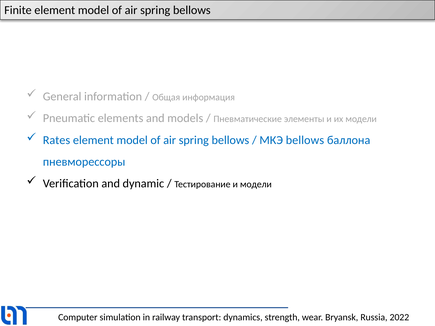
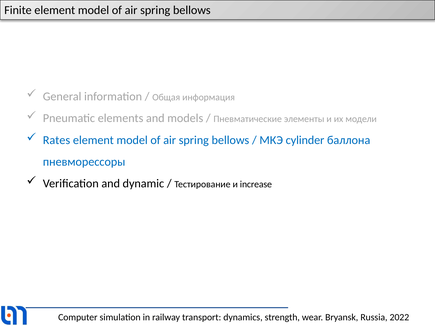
МКЭ bellows: bellows -> cylinder
и модели: модели -> increase
